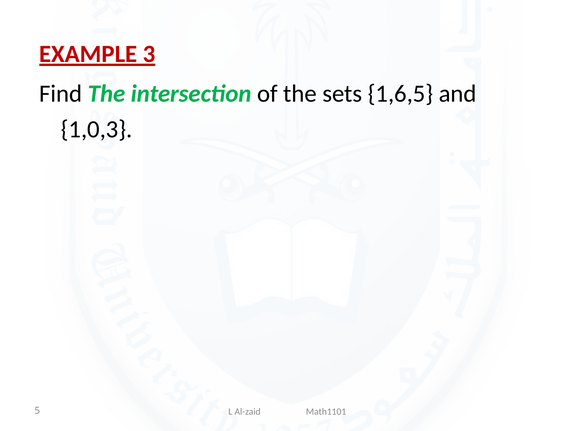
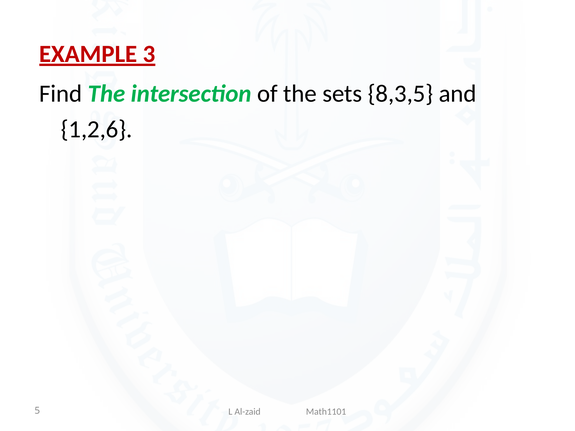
1,6,5: 1,6,5 -> 8,3,5
1,0,3: 1,0,3 -> 1,2,6
